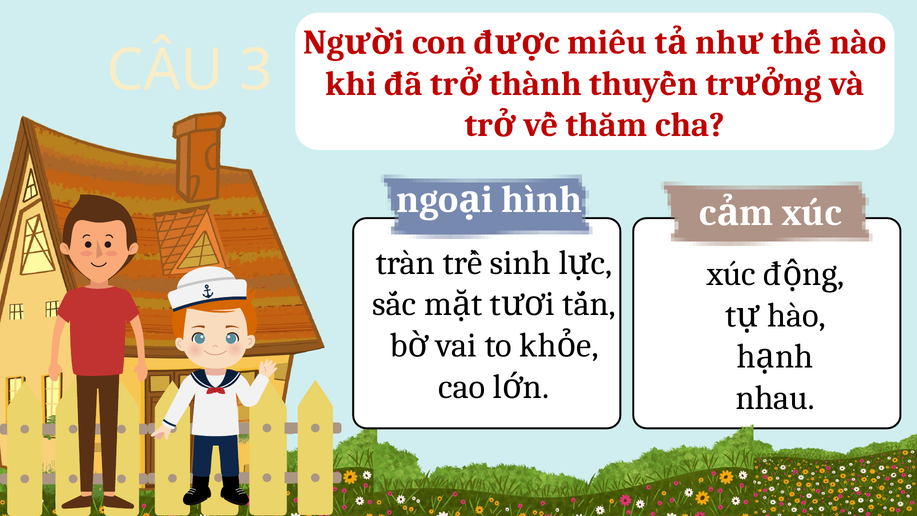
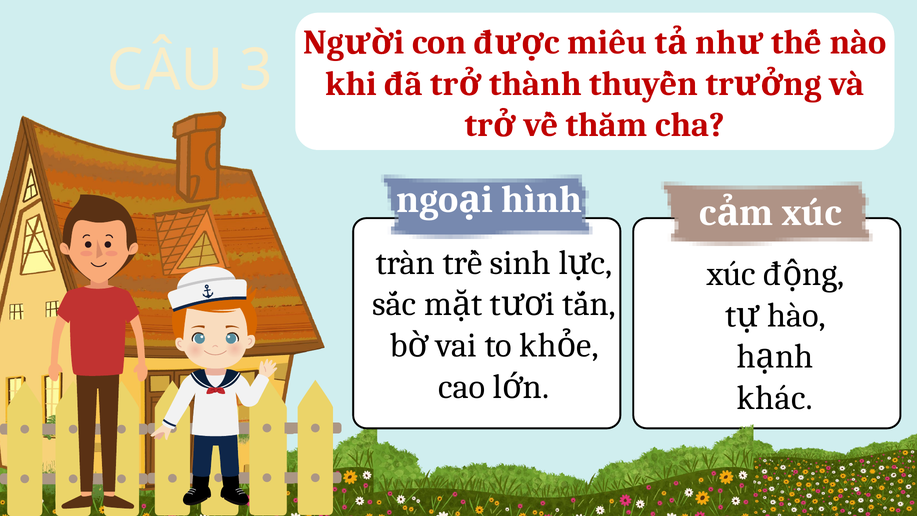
nhau: nhau -> khác
